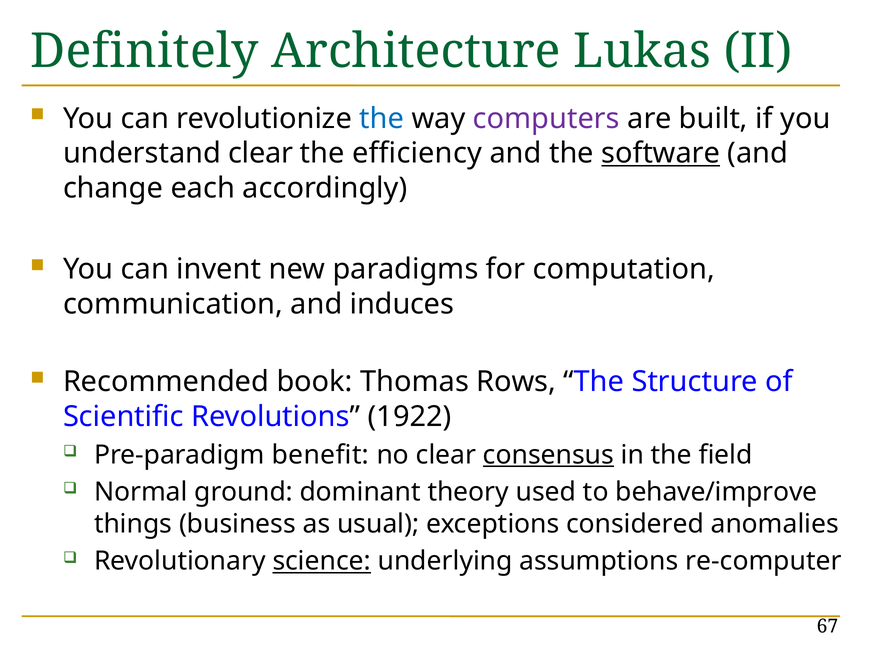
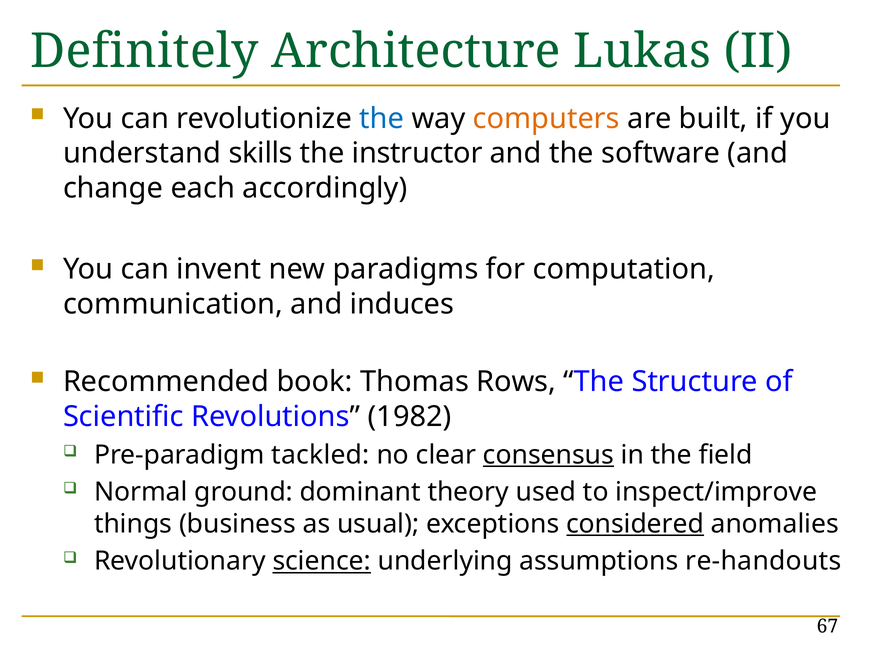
computers colour: purple -> orange
understand clear: clear -> skills
efficiency: efficiency -> instructor
software underline: present -> none
1922: 1922 -> 1982
benefit: benefit -> tackled
behave/improve: behave/improve -> inspect/improve
considered underline: none -> present
re-computer: re-computer -> re-handouts
